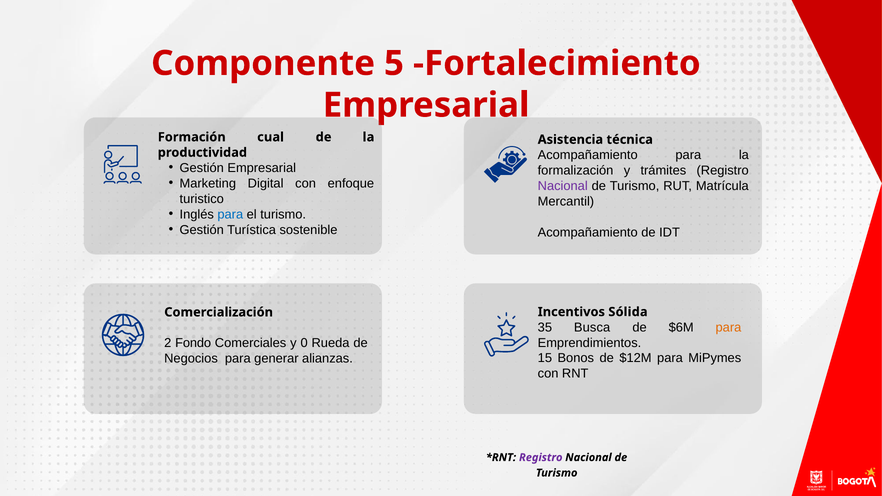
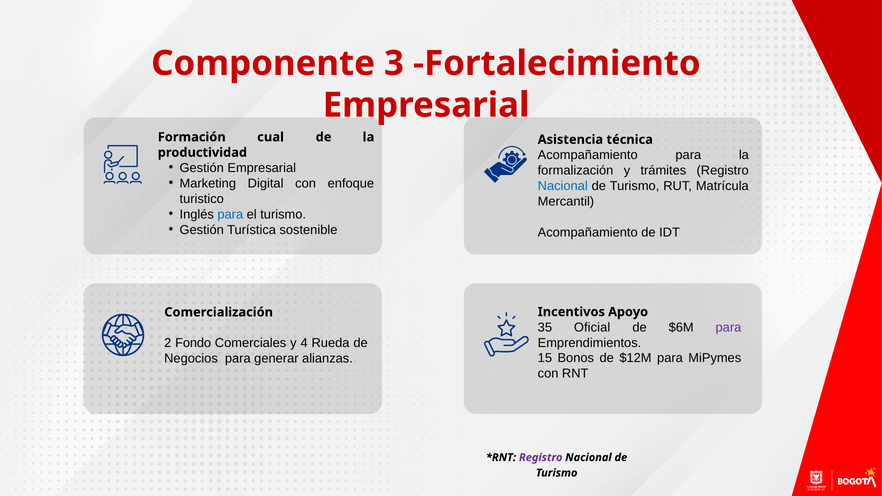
5: 5 -> 3
Nacional at (563, 186) colour: purple -> blue
Sólida: Sólida -> Apoyo
Busca: Busca -> Oficial
para at (728, 327) colour: orange -> purple
0: 0 -> 4
